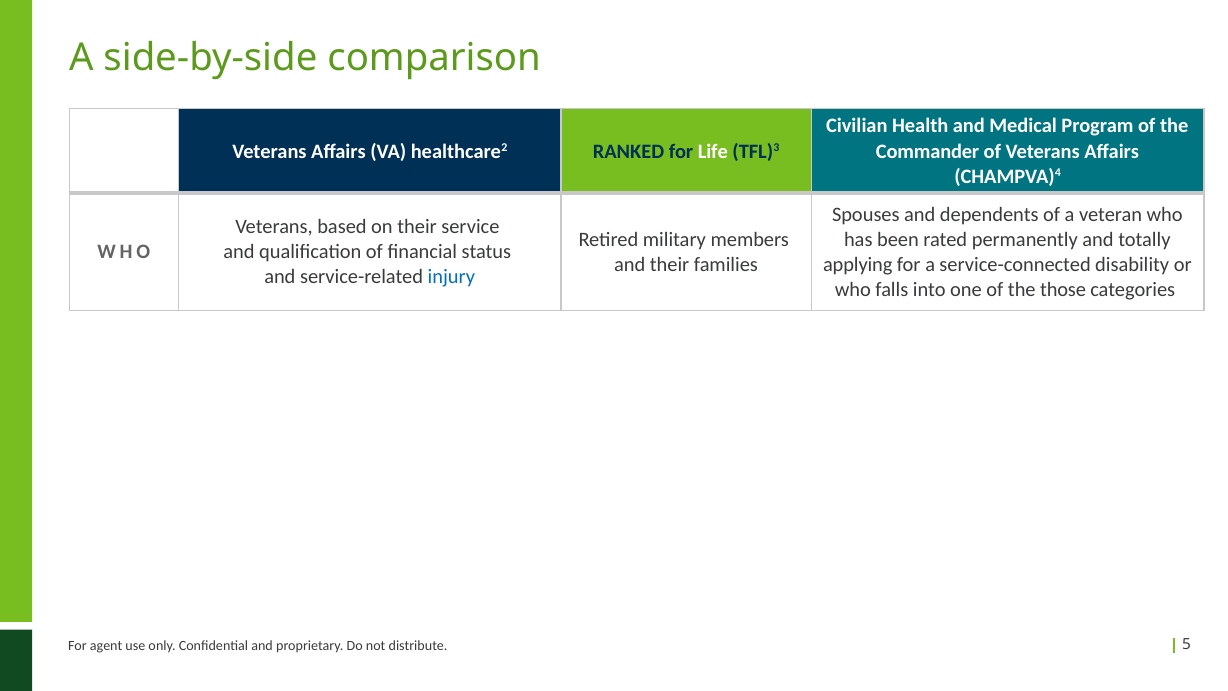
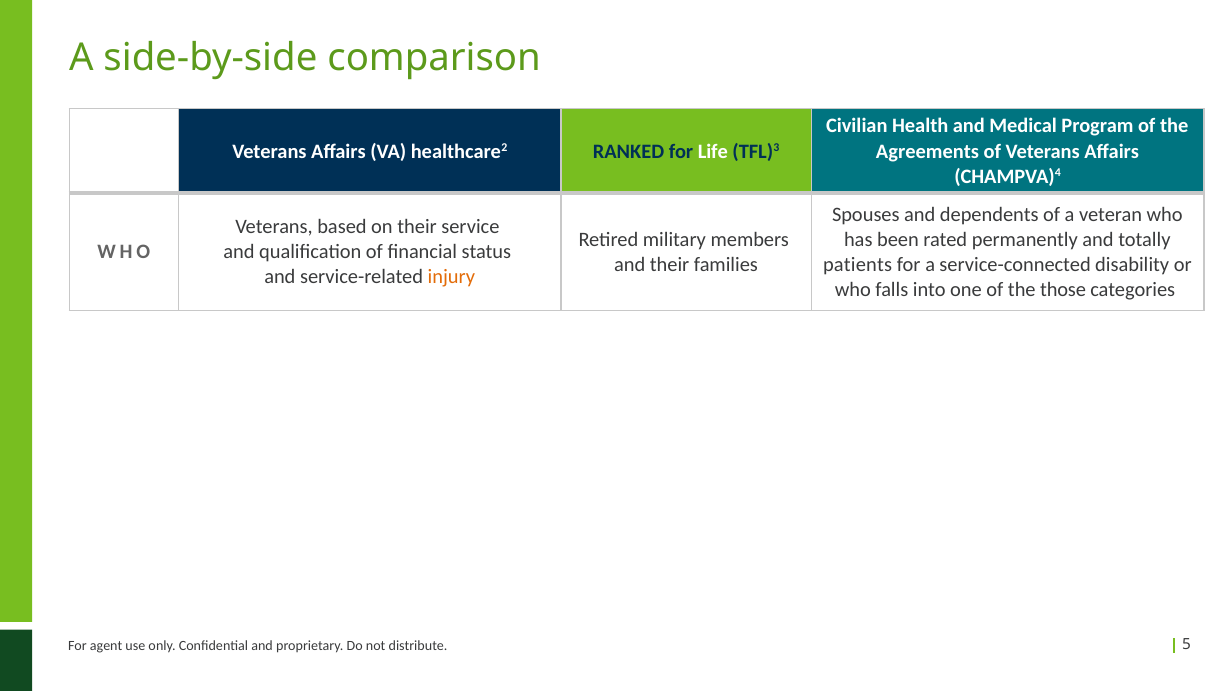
Commander: Commander -> Agreements
applying: applying -> patients
injury colour: blue -> orange
